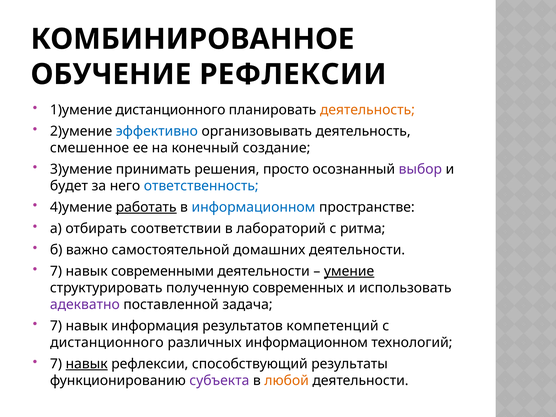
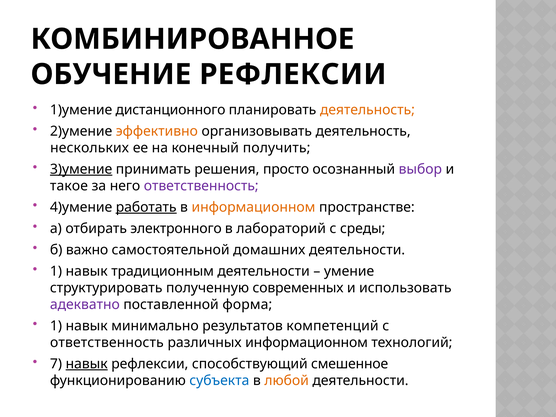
эффективно colour: blue -> orange
смешенное: смешенное -> нескольких
создание: создание -> получить
3)умение underline: none -> present
будет: будет -> такое
ответственность at (201, 186) colour: blue -> purple
информационном at (253, 207) colour: blue -> orange
соответствии: соответствии -> электронного
ритма: ритма -> среды
7 at (56, 271): 7 -> 1
современными: современными -> традиционным
умение underline: present -> none
задача: задача -> форма
7 at (56, 326): 7 -> 1
информация: информация -> минимально
дистанционного at (107, 343): дистанционного -> ответственность
результаты: результаты -> смешенное
субъекта colour: purple -> blue
